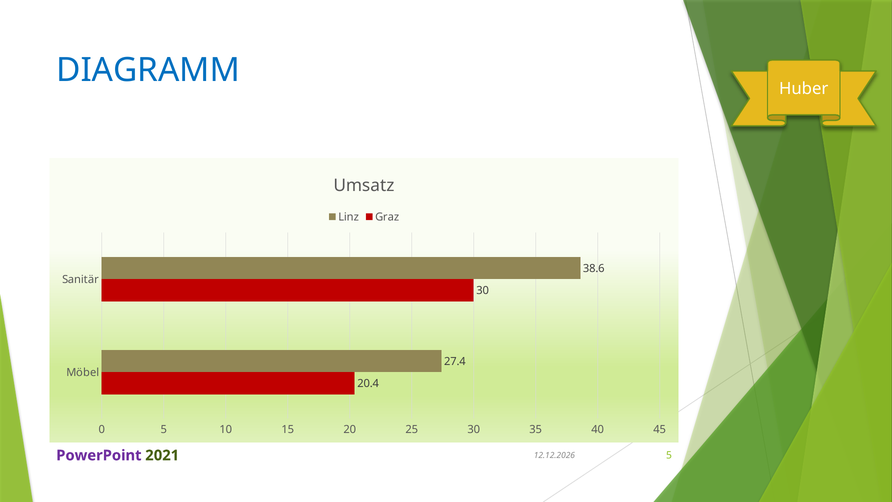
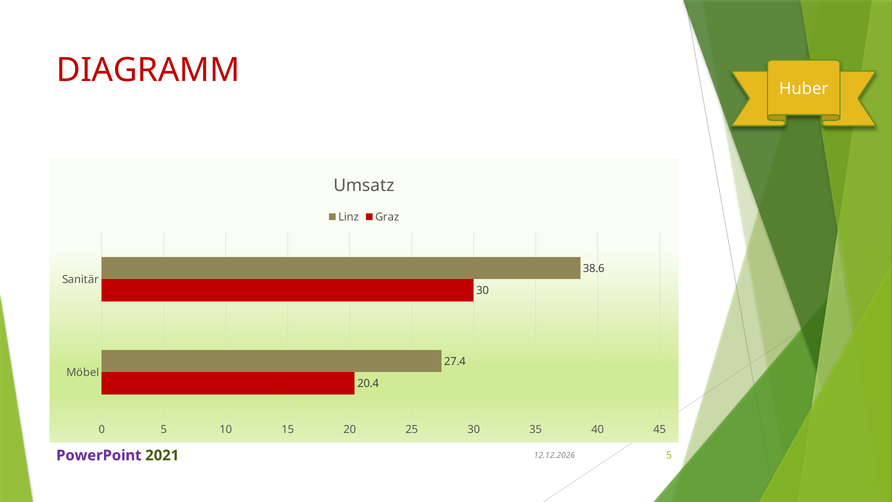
DIAGRAMM colour: blue -> red
